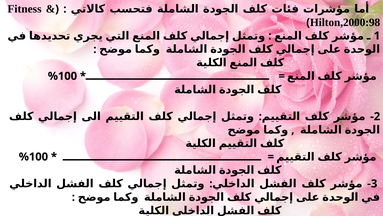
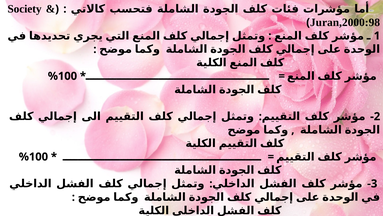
Fitness: Fitness -> Society
Hilton,2000:98: Hilton,2000:98 -> Juran,2000:98
